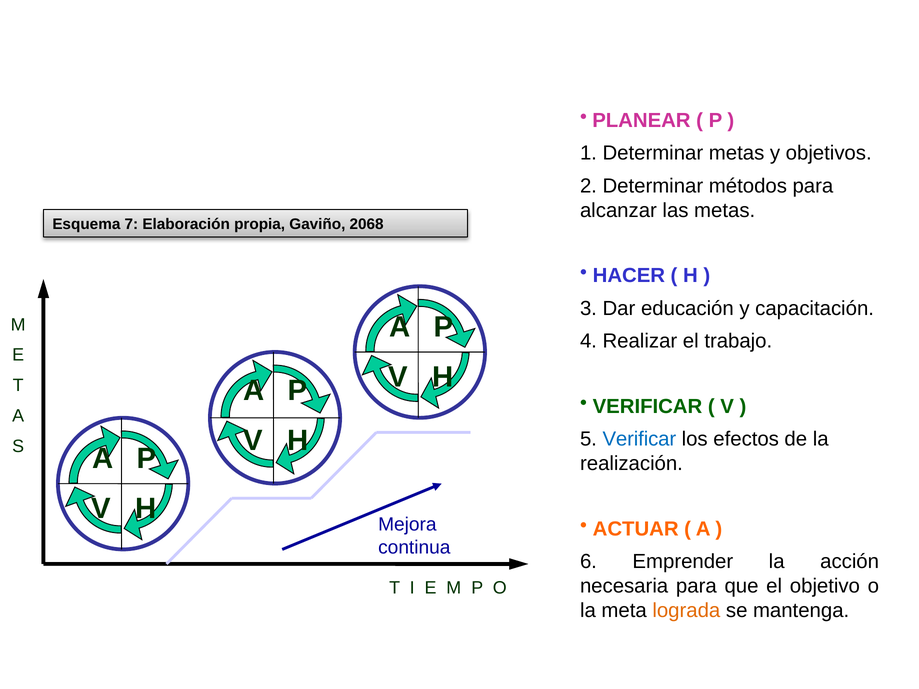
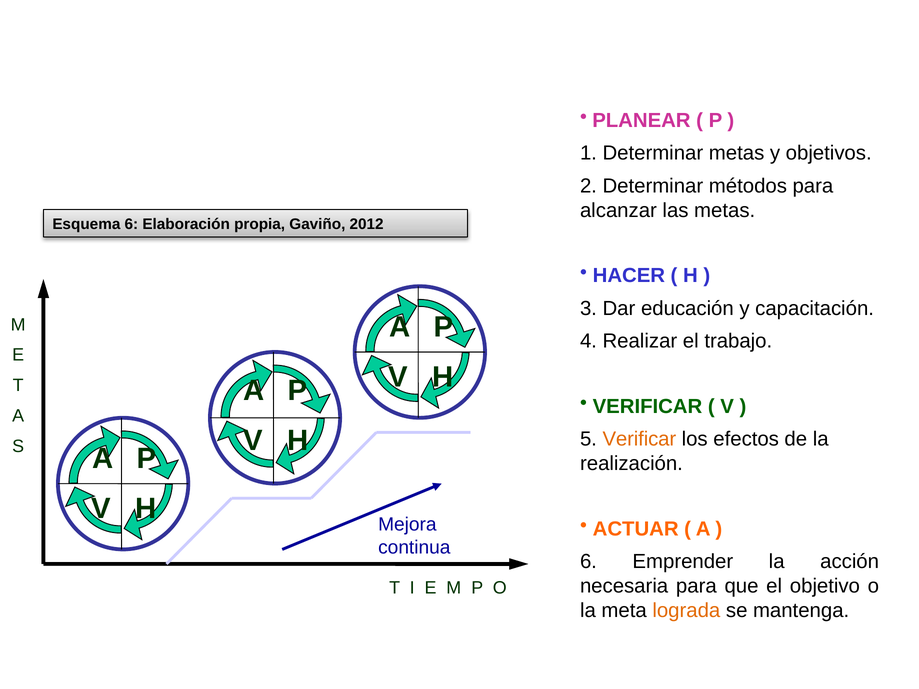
Esquema 7: 7 -> 6
2068: 2068 -> 2012
Verificar at (639, 439) colour: blue -> orange
